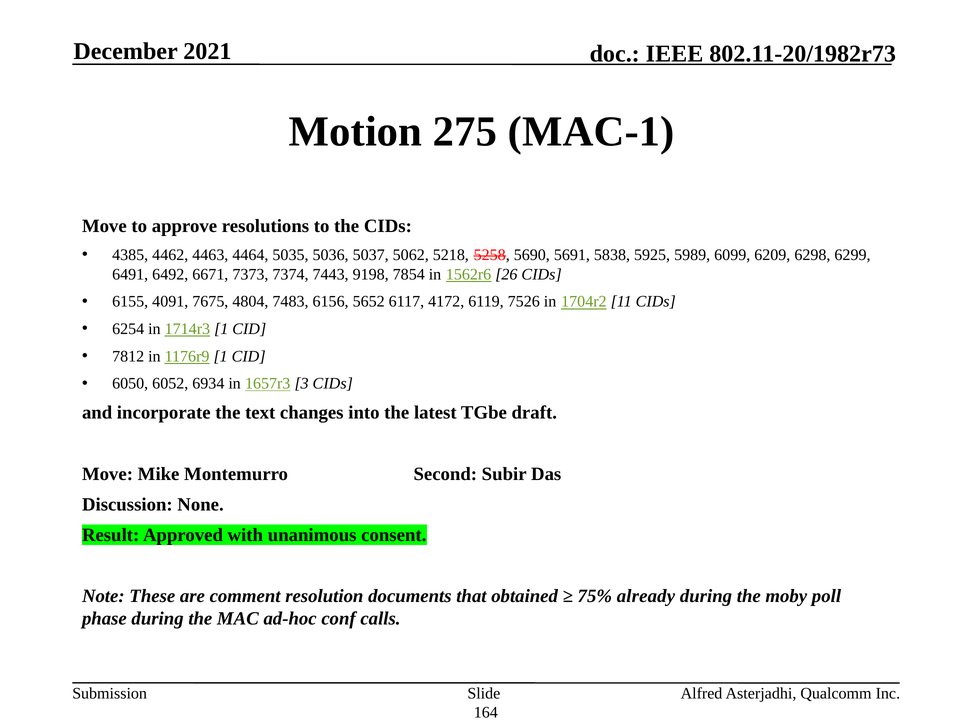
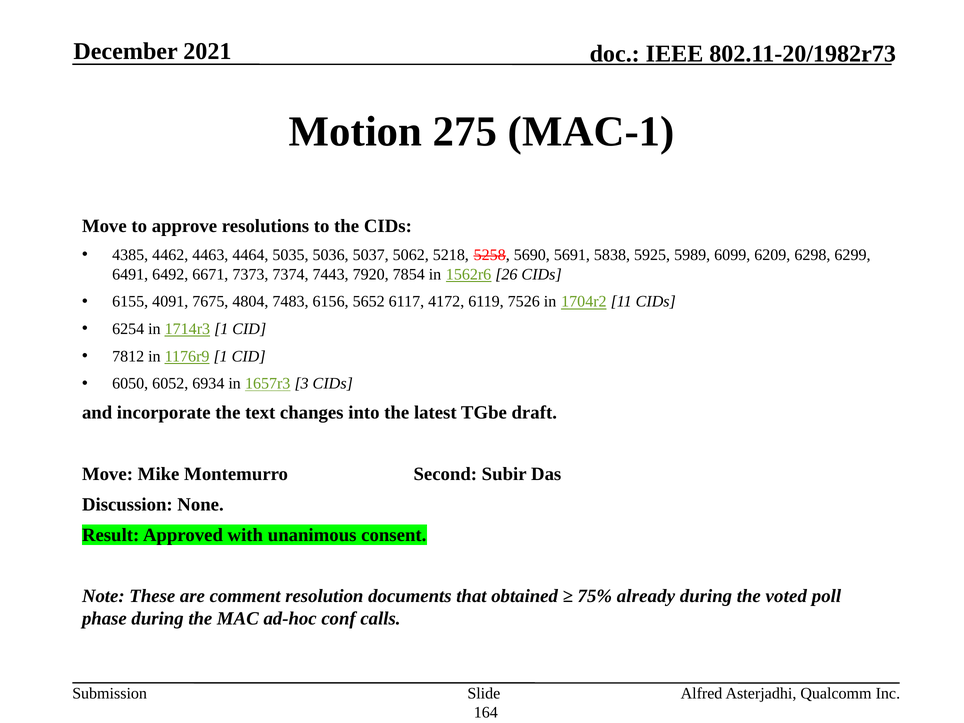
9198: 9198 -> 7920
moby: moby -> voted
